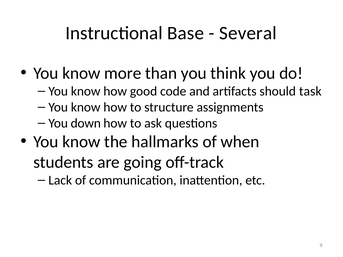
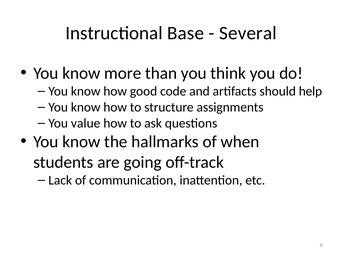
task: task -> help
down: down -> value
